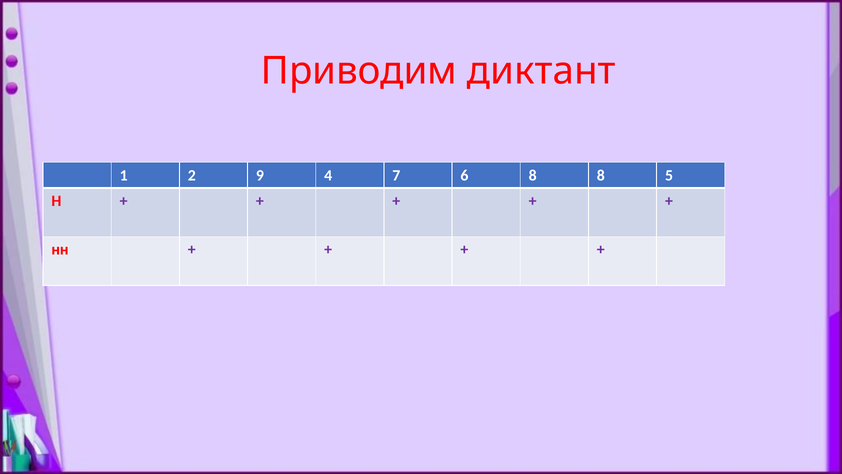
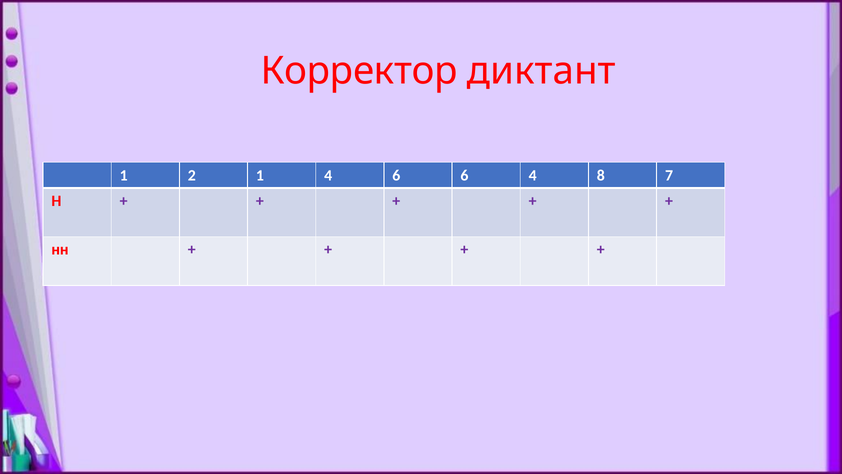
Приводим: Приводим -> Корректор
2 9: 9 -> 1
4 7: 7 -> 6
6 8: 8 -> 4
5: 5 -> 7
